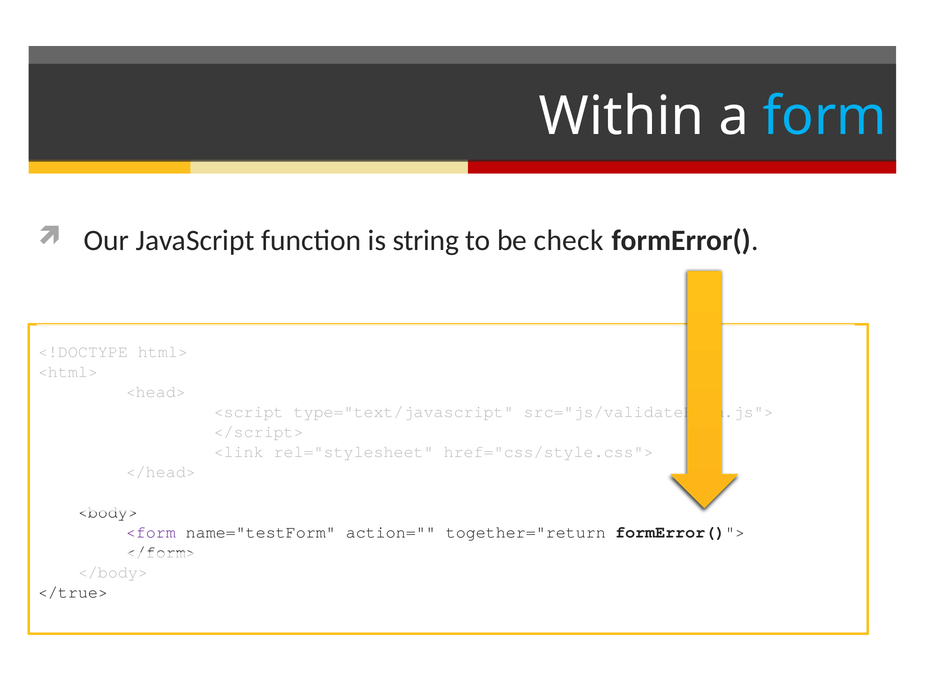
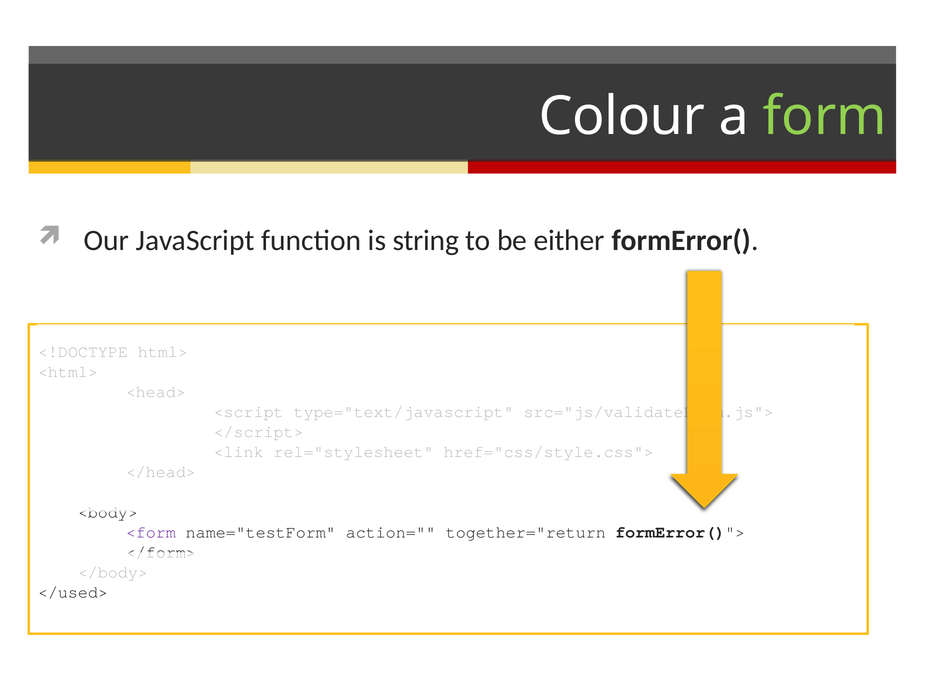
Within: Within -> Colour
form colour: light blue -> light green
check: check -> either
</true>: </true> -> </used>
